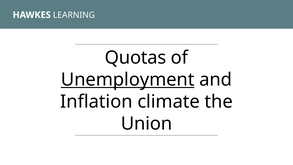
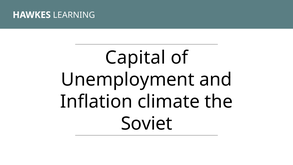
Quotas: Quotas -> Capital
Unemployment underline: present -> none
Union: Union -> Soviet
